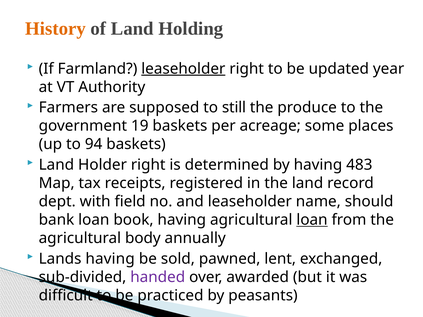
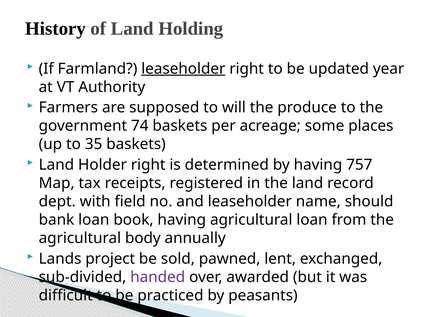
History colour: orange -> black
still: still -> will
19: 19 -> 74
94: 94 -> 35
483: 483 -> 757
loan at (312, 220) underline: present -> none
Lands having: having -> project
